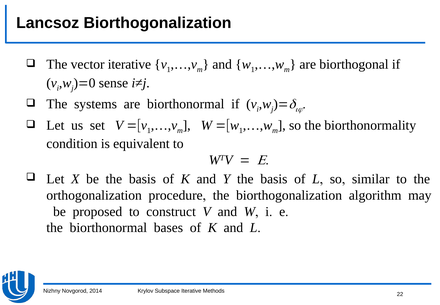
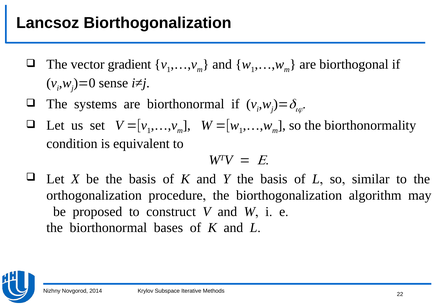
vector iterative: iterative -> gradient
